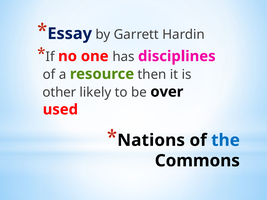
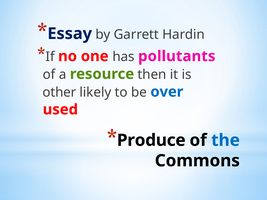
disciplines: disciplines -> pollutants
over colour: black -> blue
Nations: Nations -> Produce
